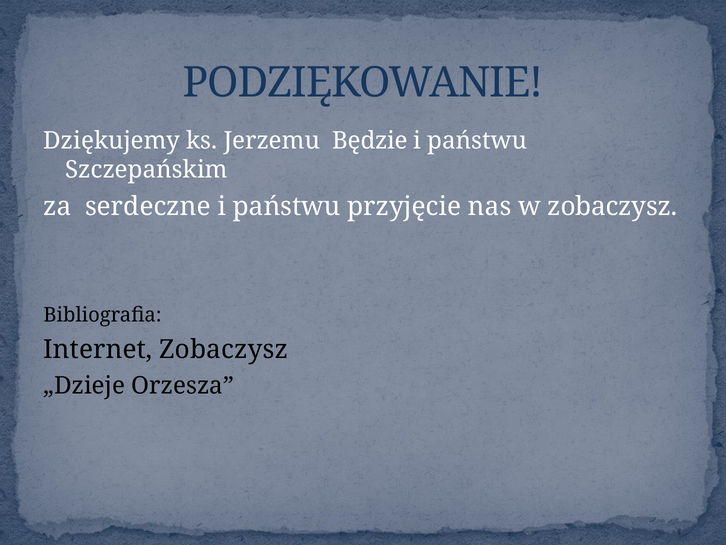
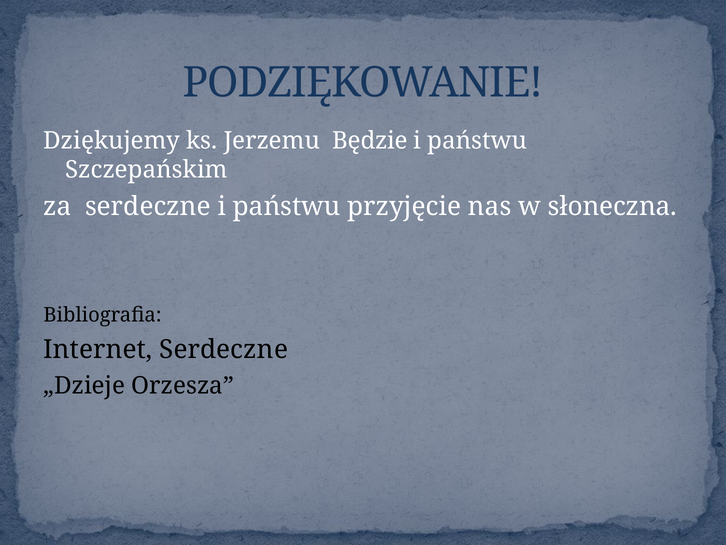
w zobaczysz: zobaczysz -> słoneczna
Internet Zobaczysz: Zobaczysz -> Serdeczne
